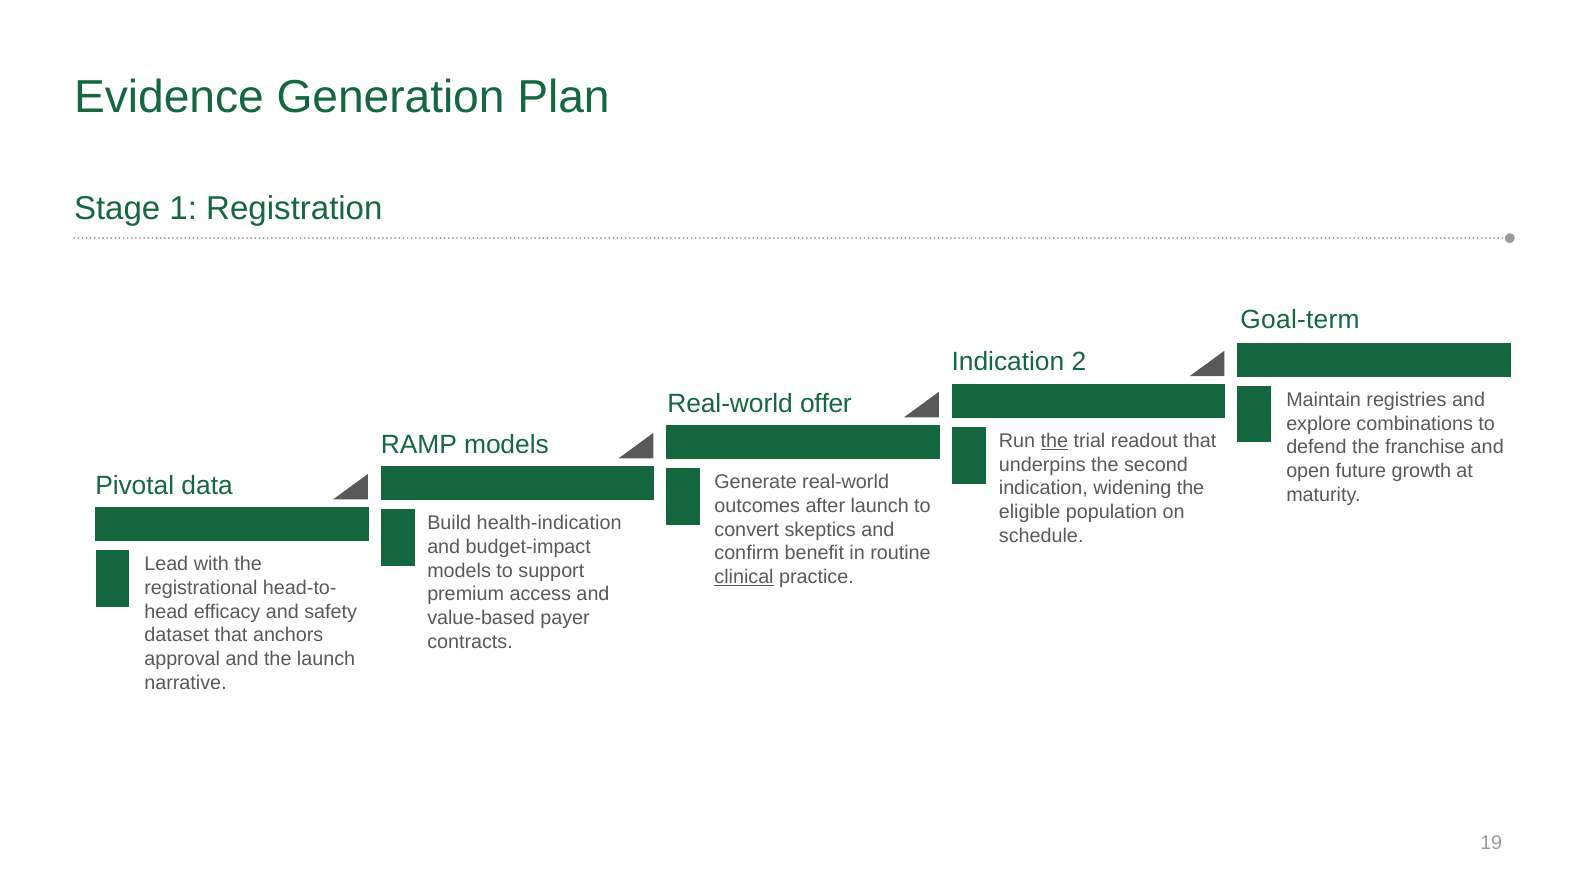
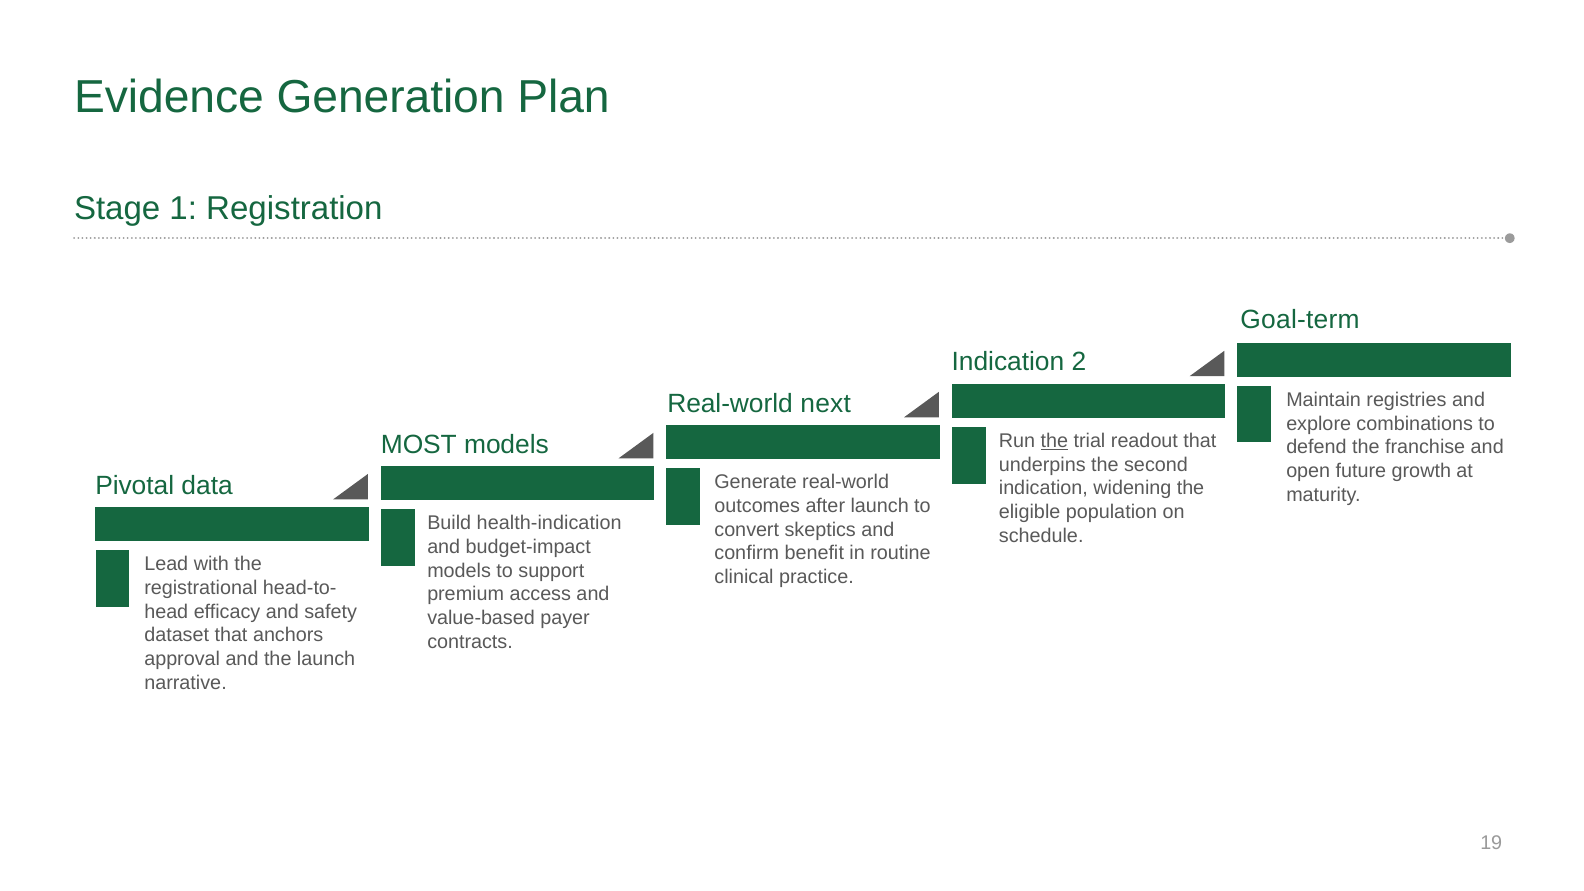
offer: offer -> next
RAMP: RAMP -> MOST
clinical underline: present -> none
